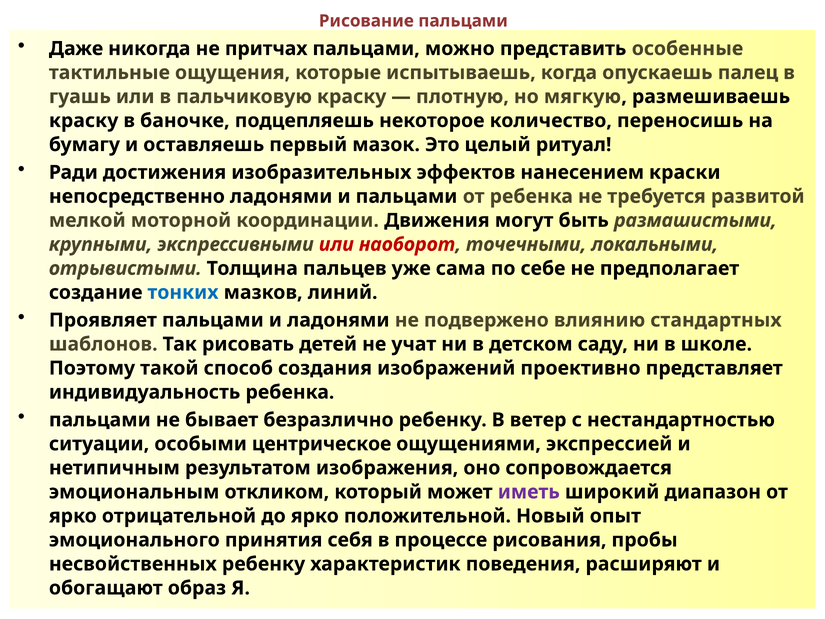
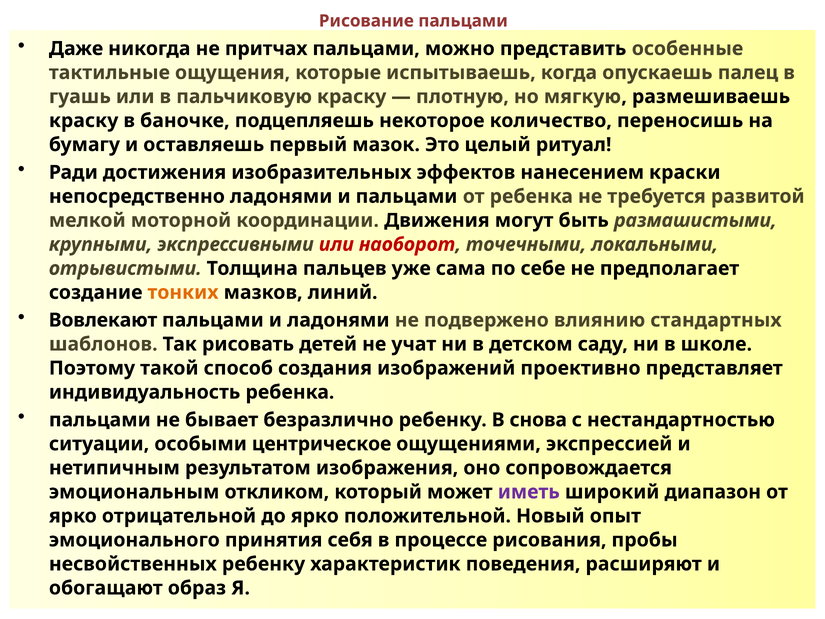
тонких colour: blue -> orange
Проявляет: Проявляет -> Вовлекают
ветер: ветер -> снова
